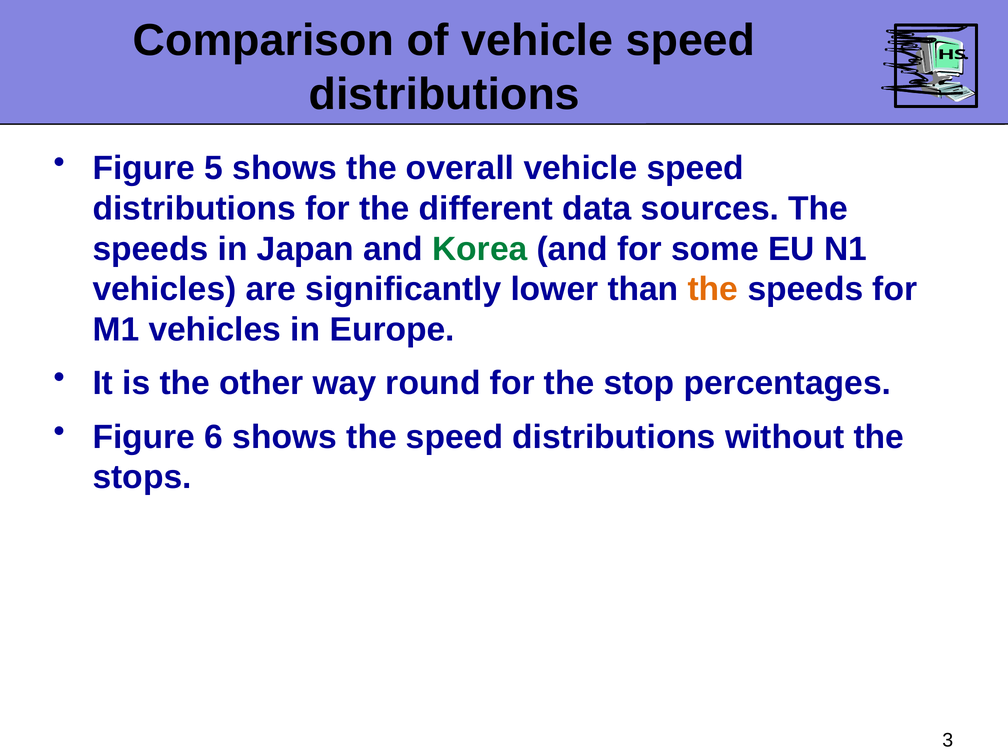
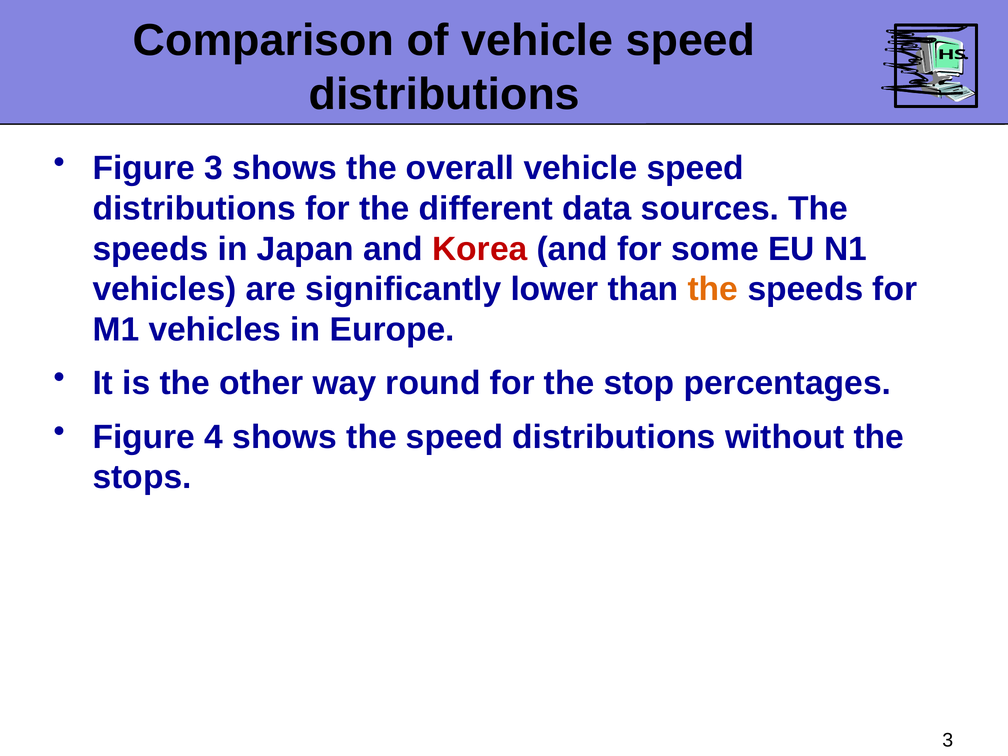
Figure 5: 5 -> 3
Korea colour: green -> red
6: 6 -> 4
